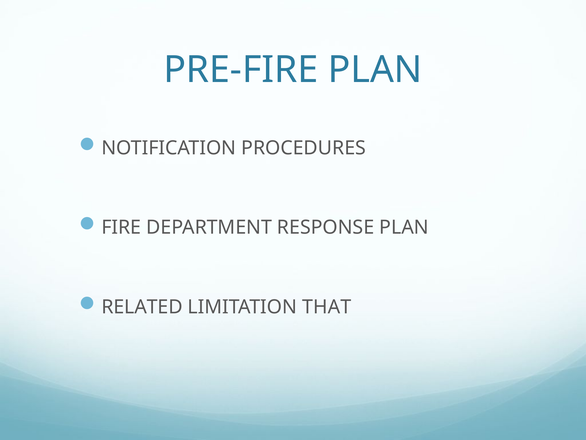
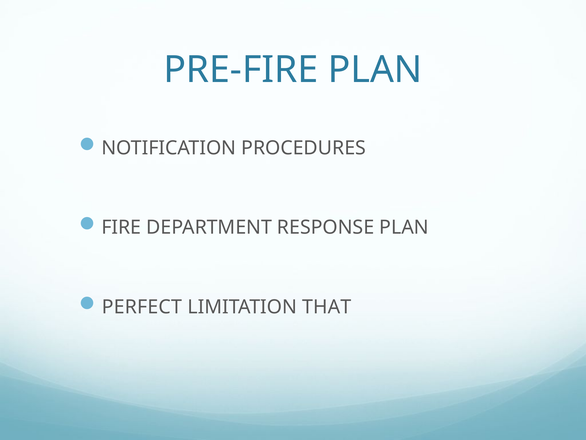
RELATED: RELATED -> PERFECT
